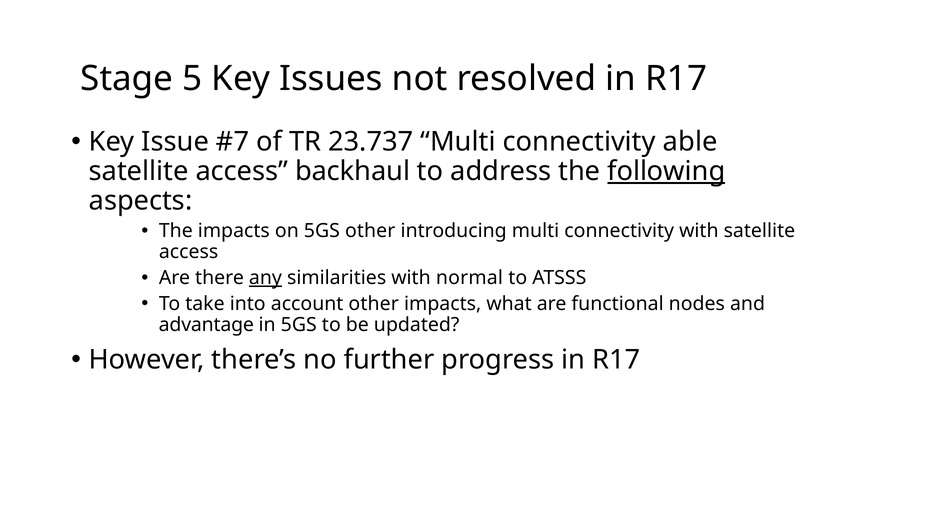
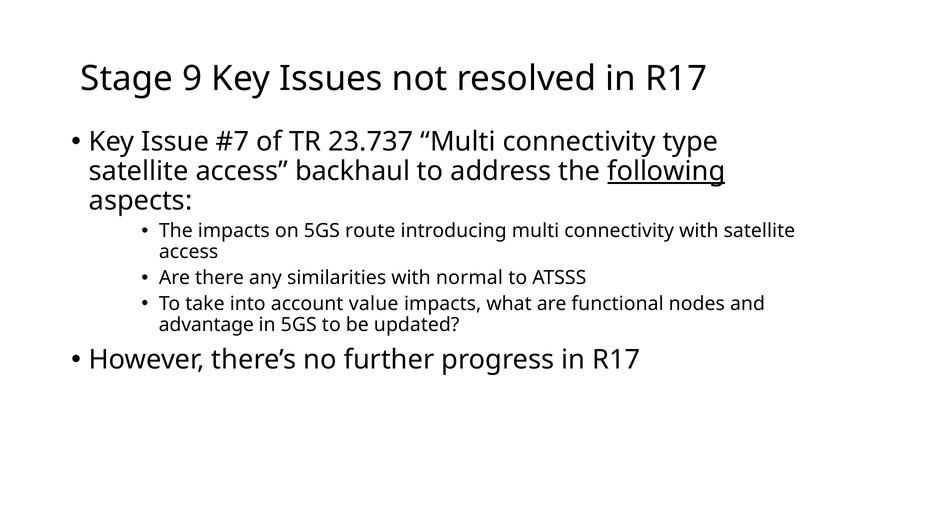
5: 5 -> 9
able: able -> type
5GS other: other -> route
any underline: present -> none
account other: other -> value
